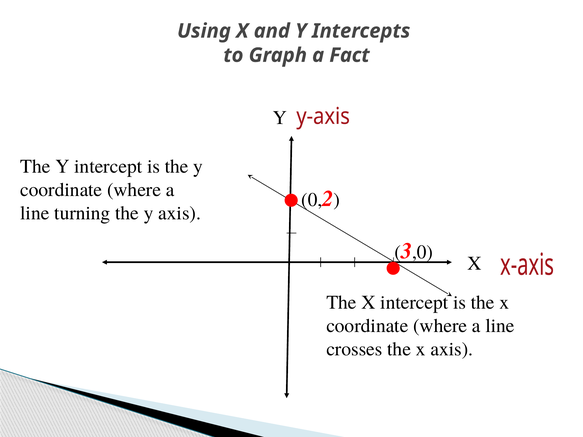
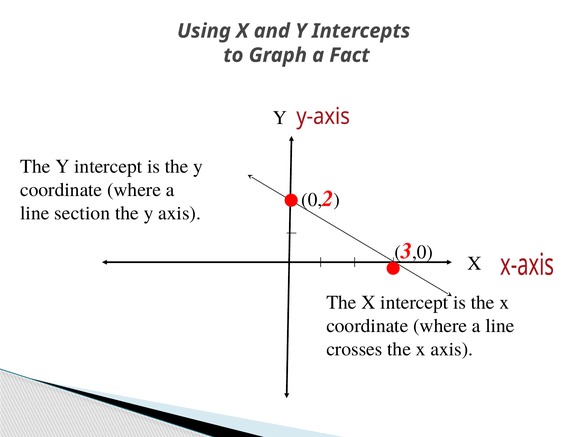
turning: turning -> section
